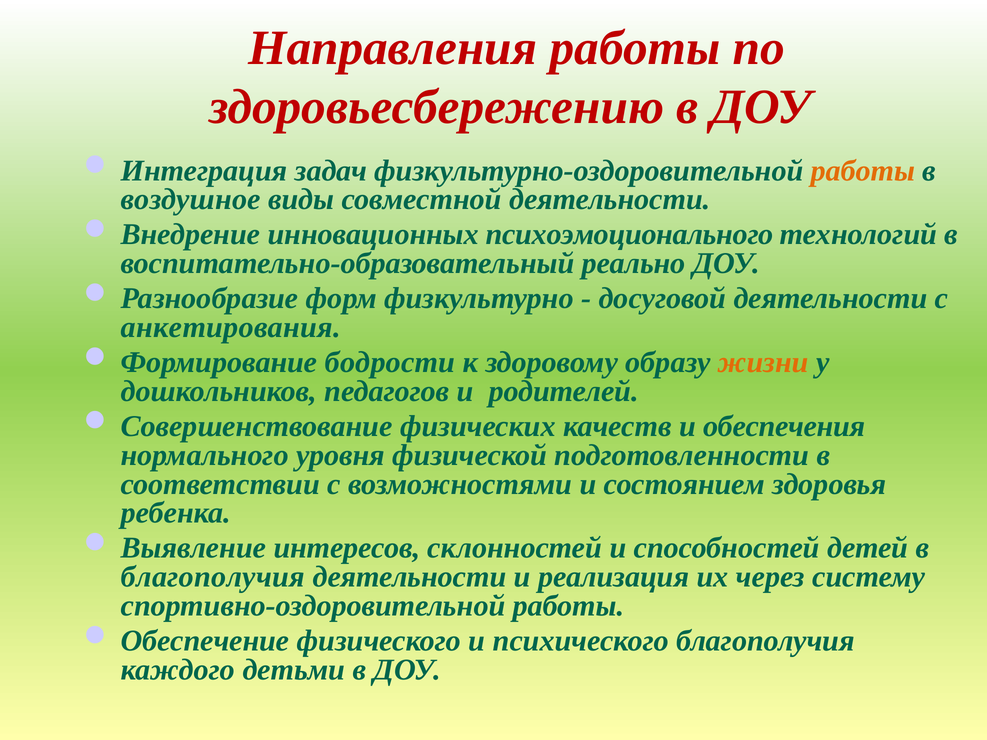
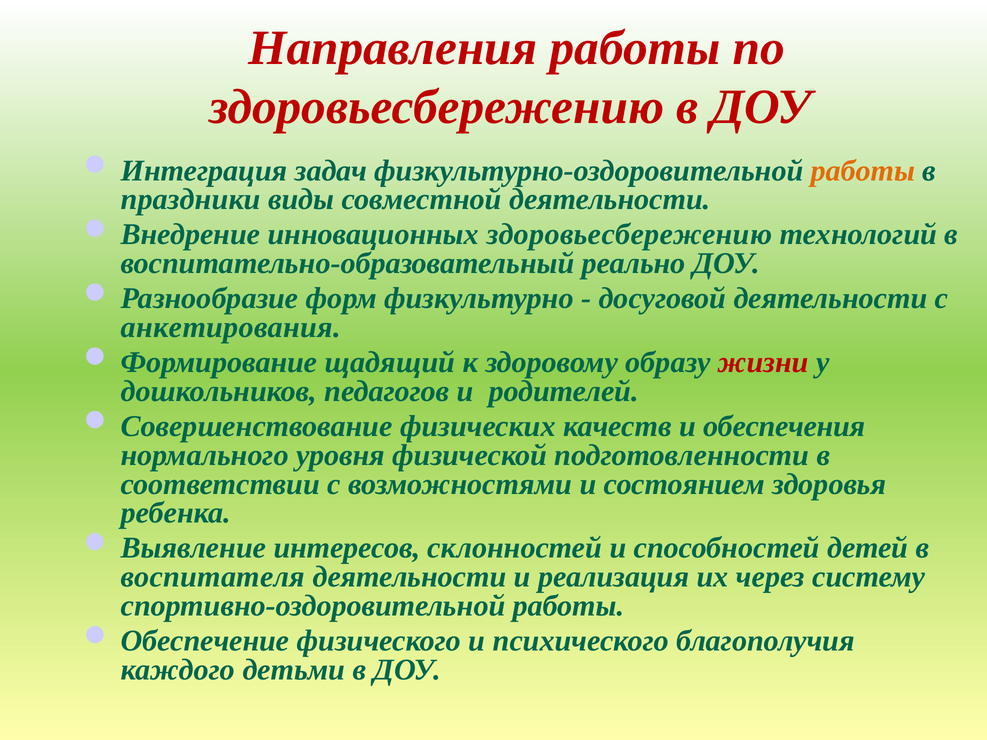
воздушное: воздушное -> праздники
инновационных психоэмоционального: психоэмоционального -> здоровьесбережению
бодрости: бодрости -> щадящий
жизни colour: orange -> red
благополучия at (213, 577): благополучия -> воспитателя
